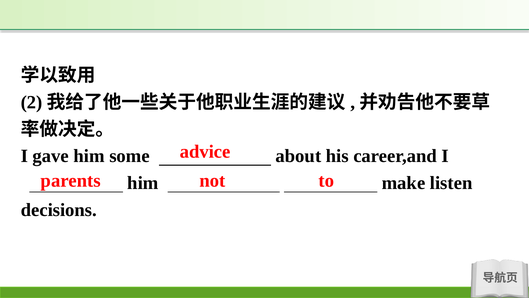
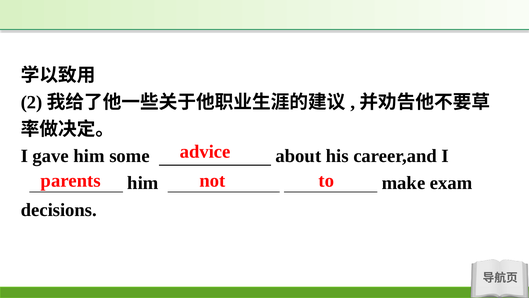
listen: listen -> exam
